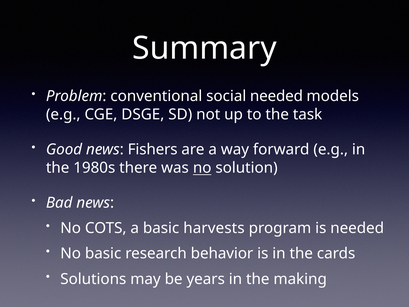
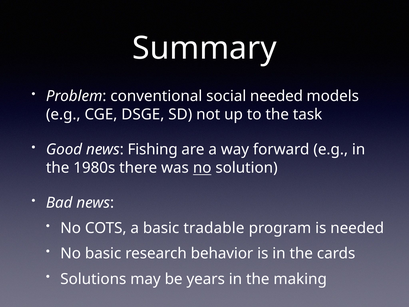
Fishers: Fishers -> Fishing
harvests: harvests -> tradable
